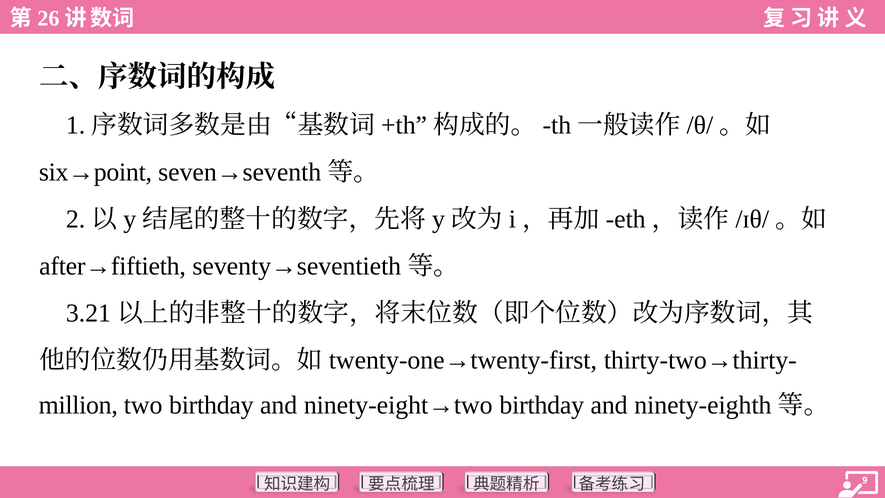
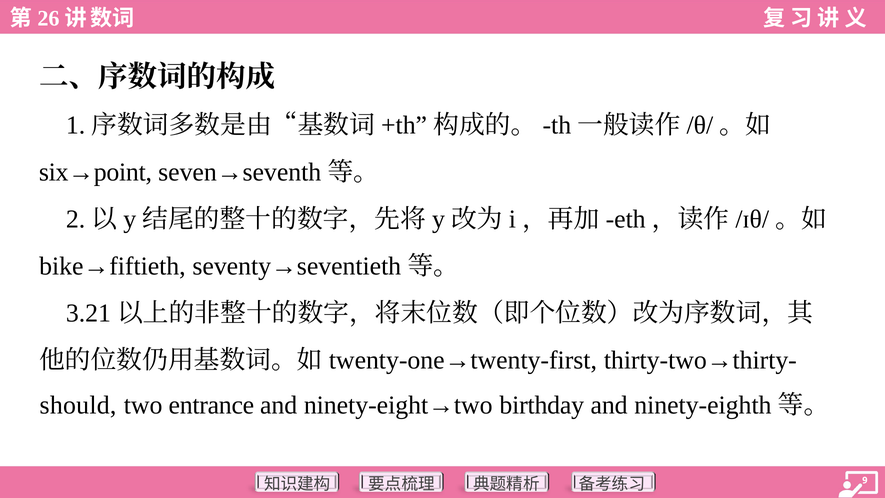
after→fiftieth: after→fiftieth -> bike→fiftieth
million: million -> should
two birthday: birthday -> entrance
